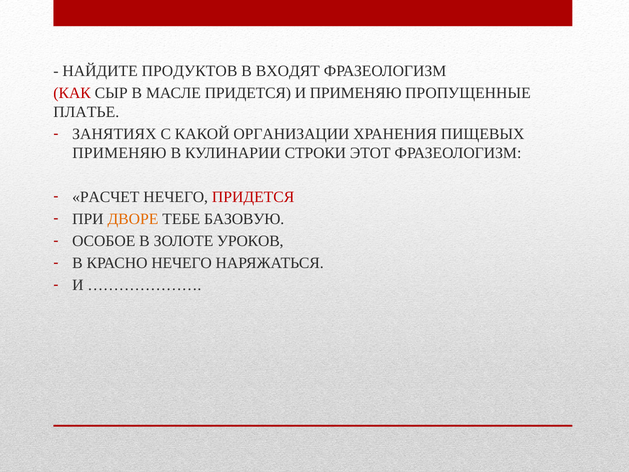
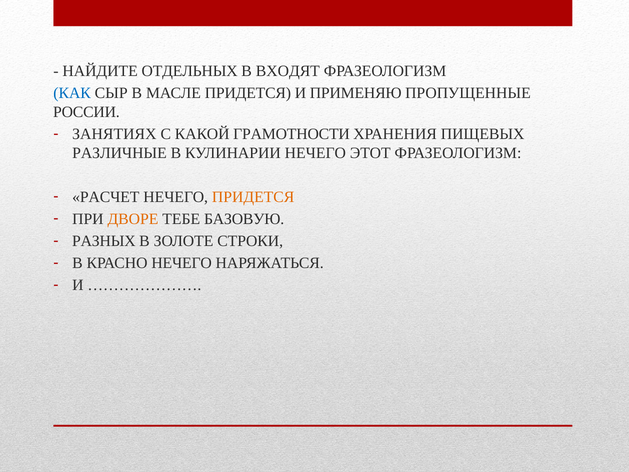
ПРОДУКТОВ: ПРОДУКТОВ -> ОТДЕЛЬНЫХ
КАК colour: red -> blue
ПЛАТЬЕ: ПЛАТЬЕ -> РОССИИ
ОРГАНИЗАЦИИ: ОРГАНИЗАЦИИ -> ГРАМОТНОСТИ
ПРИМЕНЯЮ at (119, 153): ПРИМЕНЯЮ -> РАЗЛИЧНЫЕ
КУЛИНАРИИ СТРОКИ: СТРОКИ -> НЕЧЕГО
ПРИДЕТСЯ at (253, 197) colour: red -> orange
ОСОБОЕ: ОСОБОЕ -> РАЗНЫХ
УРОКОВ: УРОКОВ -> СТРОКИ
